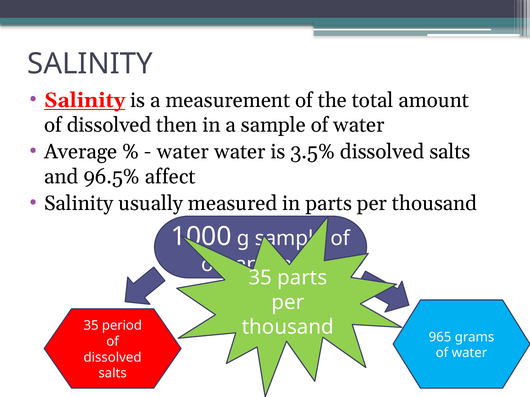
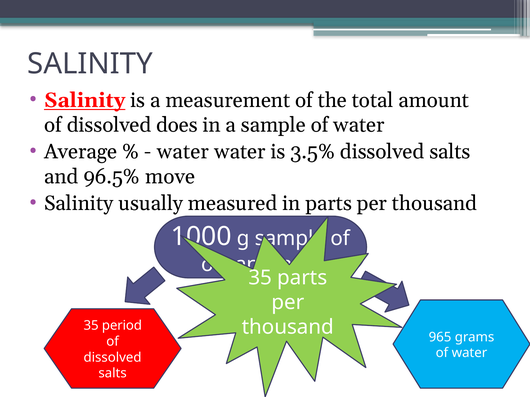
then: then -> does
affect: affect -> move
